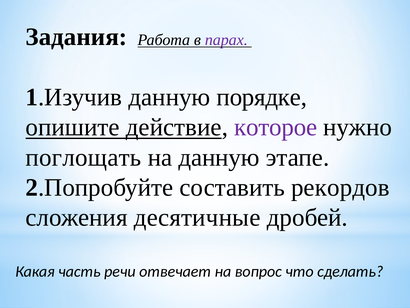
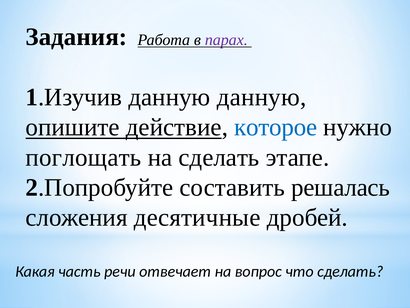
данную порядке: порядке -> данную
которое colour: purple -> blue
на данную: данную -> сделать
рекордов: рекордов -> решалась
